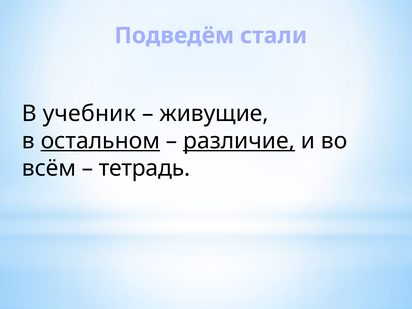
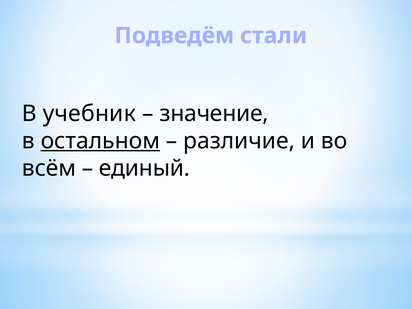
живущие: живущие -> значение
различие underline: present -> none
тетрадь: тетрадь -> единый
